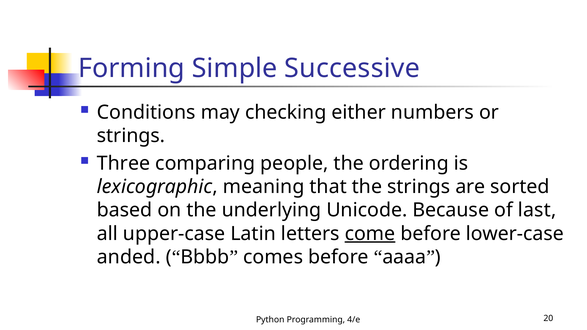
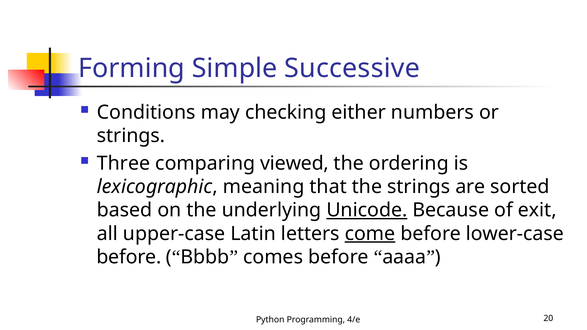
people: people -> viewed
Unicode underline: none -> present
last: last -> exit
anded at (129, 257): anded -> before
